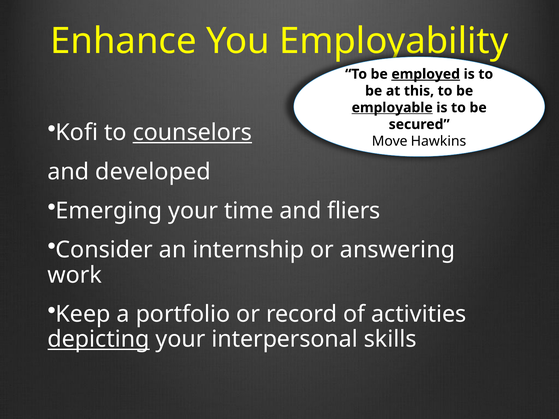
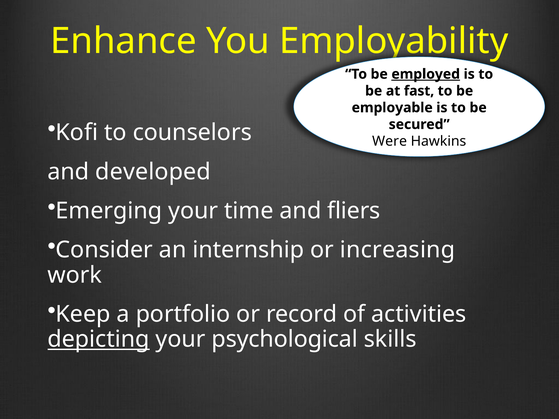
this: this -> fast
employable underline: present -> none
counselors underline: present -> none
Move: Move -> Were
answering: answering -> increasing
interpersonal: interpersonal -> psychological
